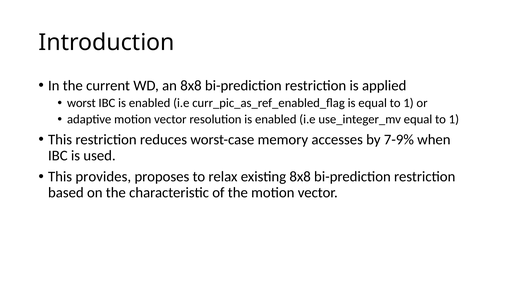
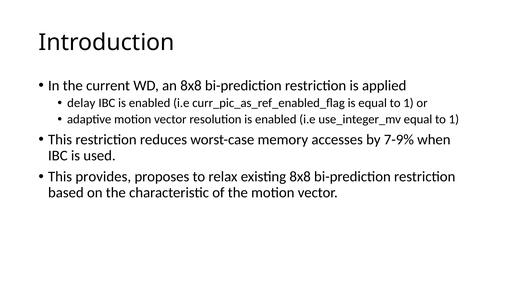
worst: worst -> delay
